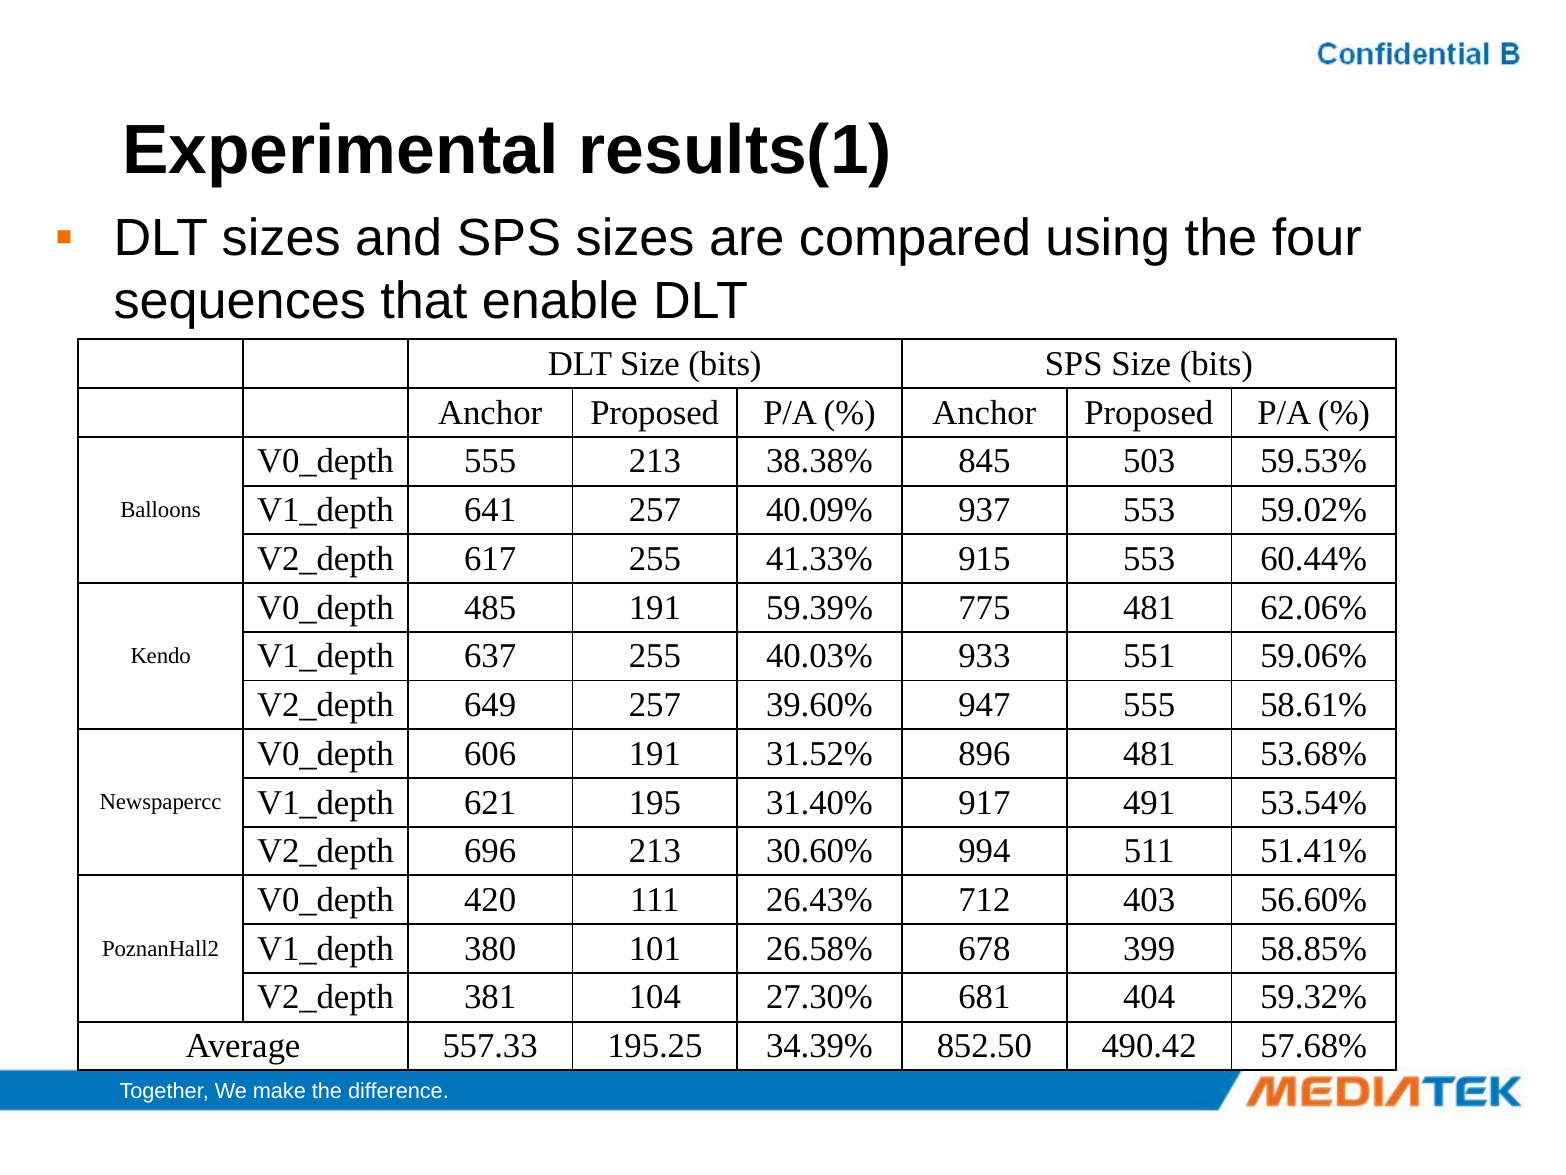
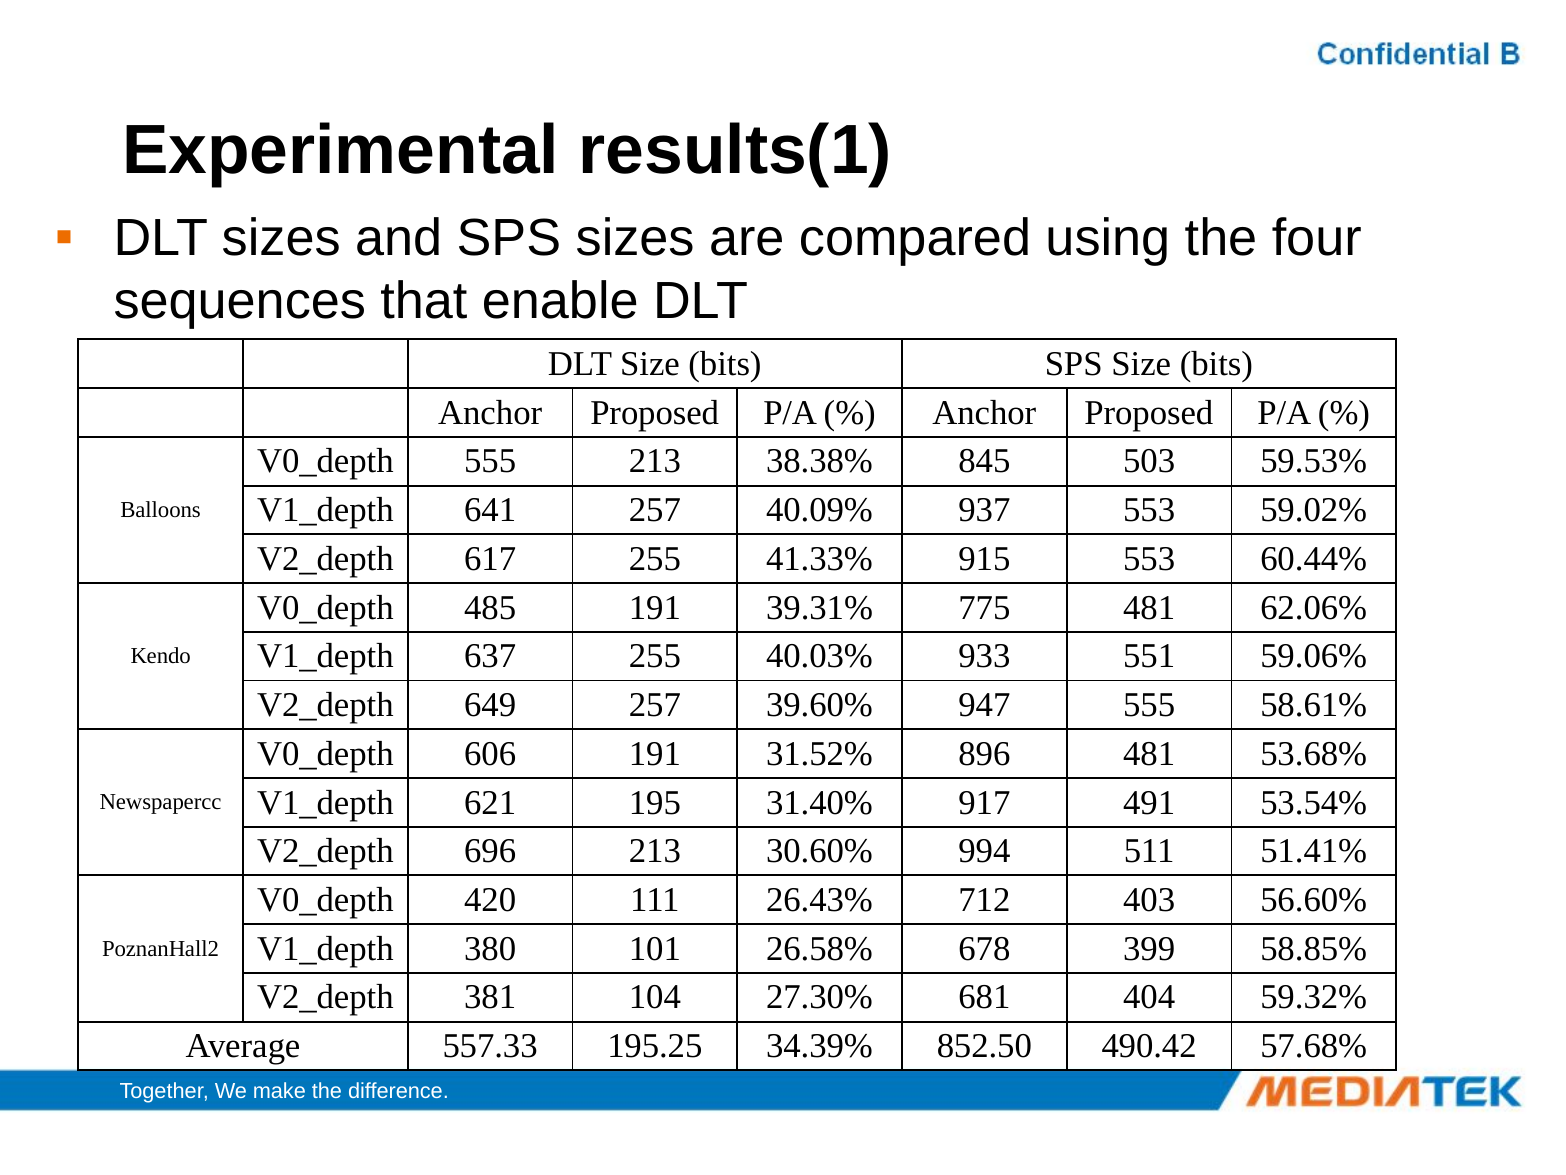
59.39%: 59.39% -> 39.31%
